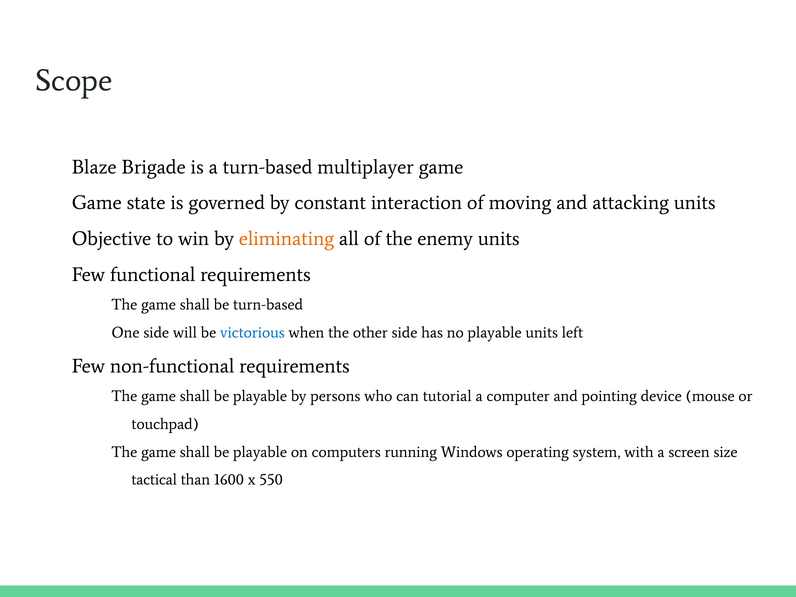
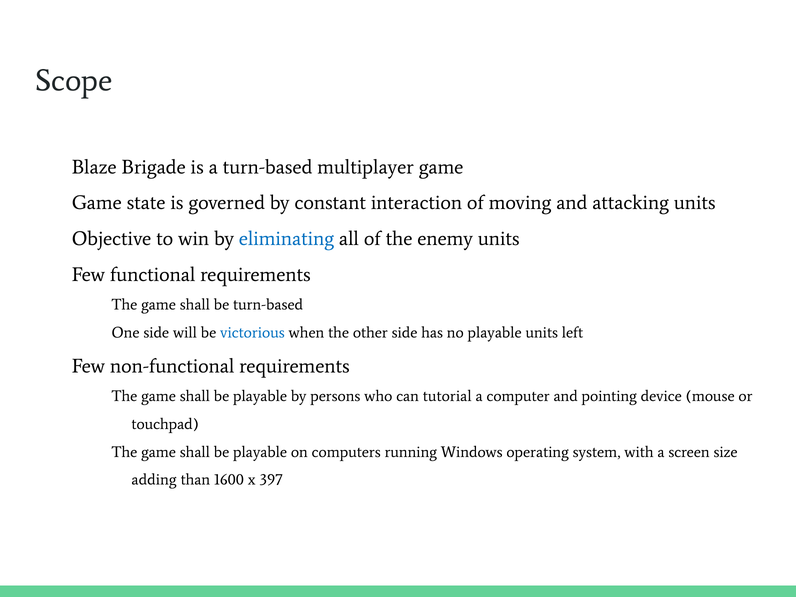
eliminating colour: orange -> blue
tactical: tactical -> adding
550: 550 -> 397
